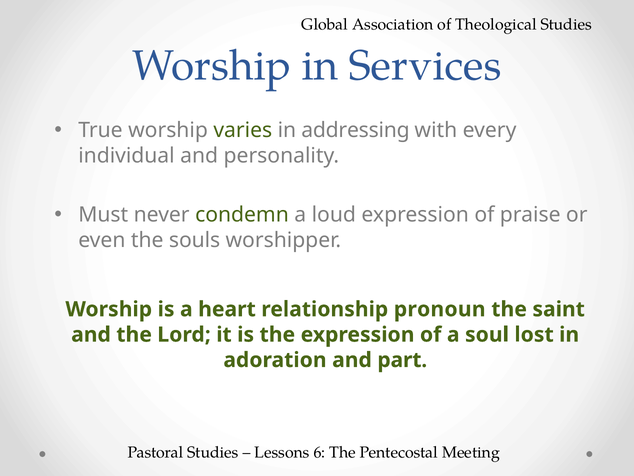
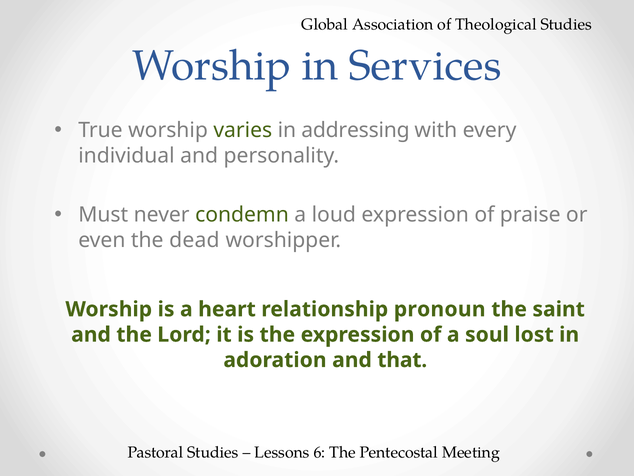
souls: souls -> dead
part: part -> that
